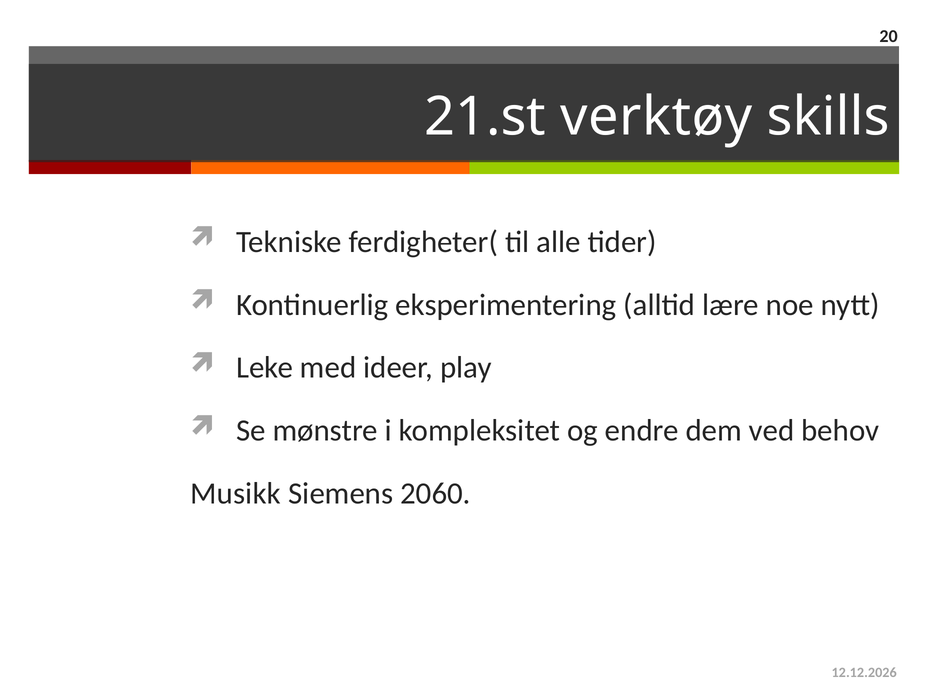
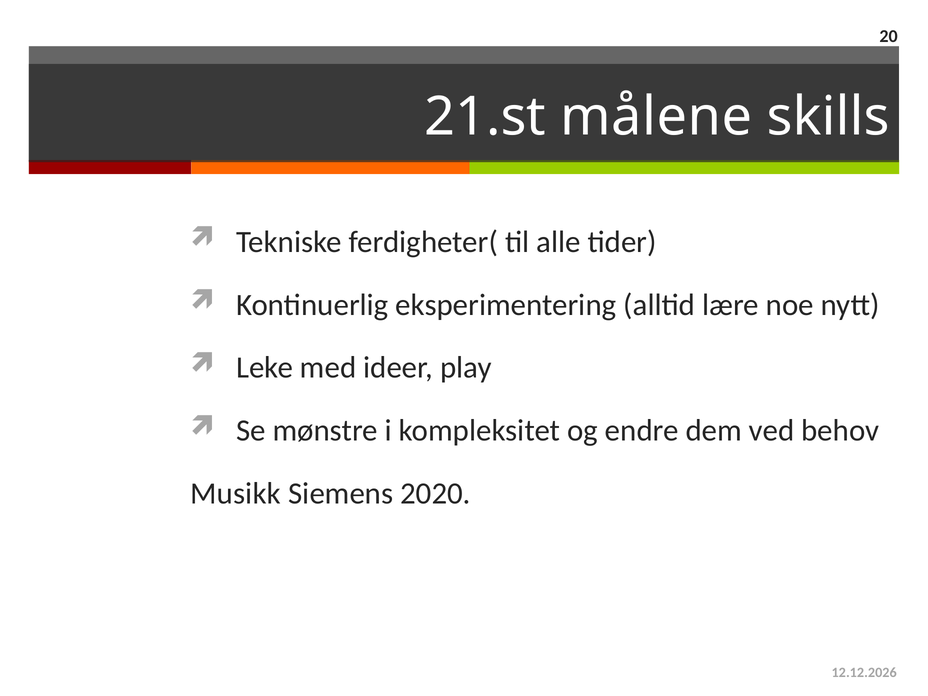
verktøy: verktøy -> målene
2060: 2060 -> 2020
